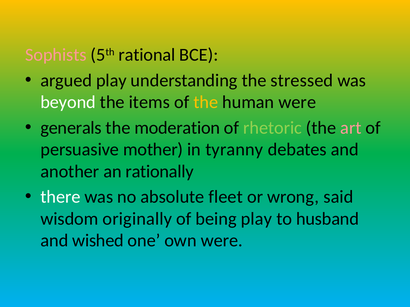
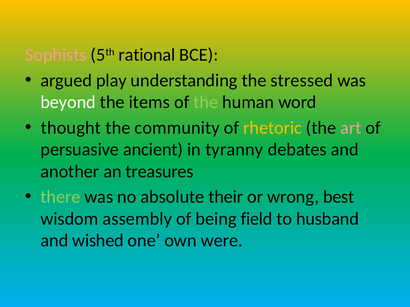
the at (206, 102) colour: yellow -> light green
human were: were -> word
generals: generals -> thought
moderation: moderation -> community
rhetoric colour: light green -> yellow
mother: mother -> ancient
rationally: rationally -> treasures
there colour: white -> light green
fleet: fleet -> their
said: said -> best
originally: originally -> assembly
being play: play -> field
